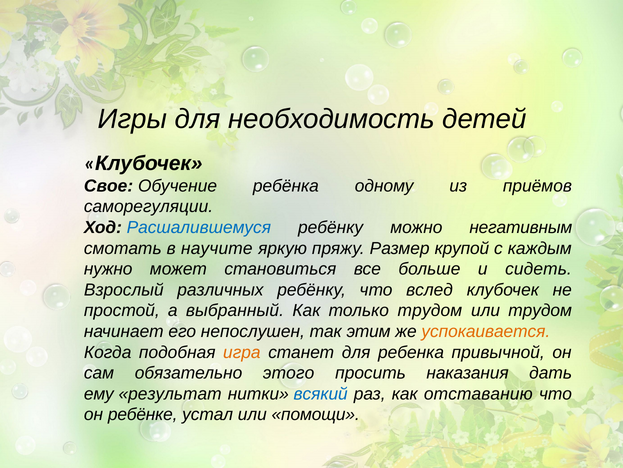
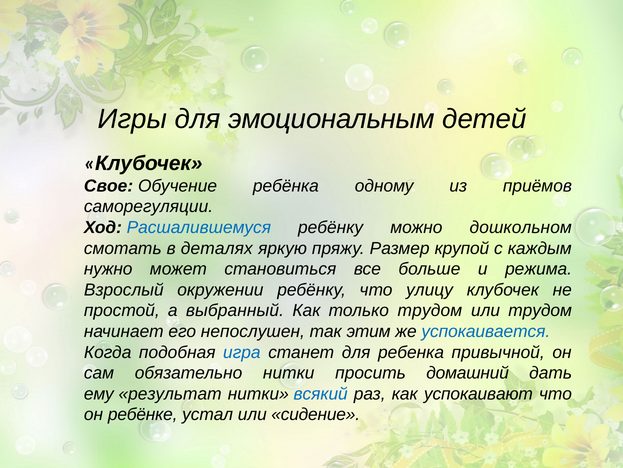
необходимость: необходимость -> эмоциональным
негативным: негативным -> дошкольном
научите: научите -> деталях
сидеть: сидеть -> режима
различных: различных -> окружении
вслед: вслед -> улицу
успокаивается colour: orange -> blue
игра colour: orange -> blue
обязательно этого: этого -> нитки
наказания: наказания -> домашний
отставанию: отставанию -> успокаивают
помощи: помощи -> сидение
